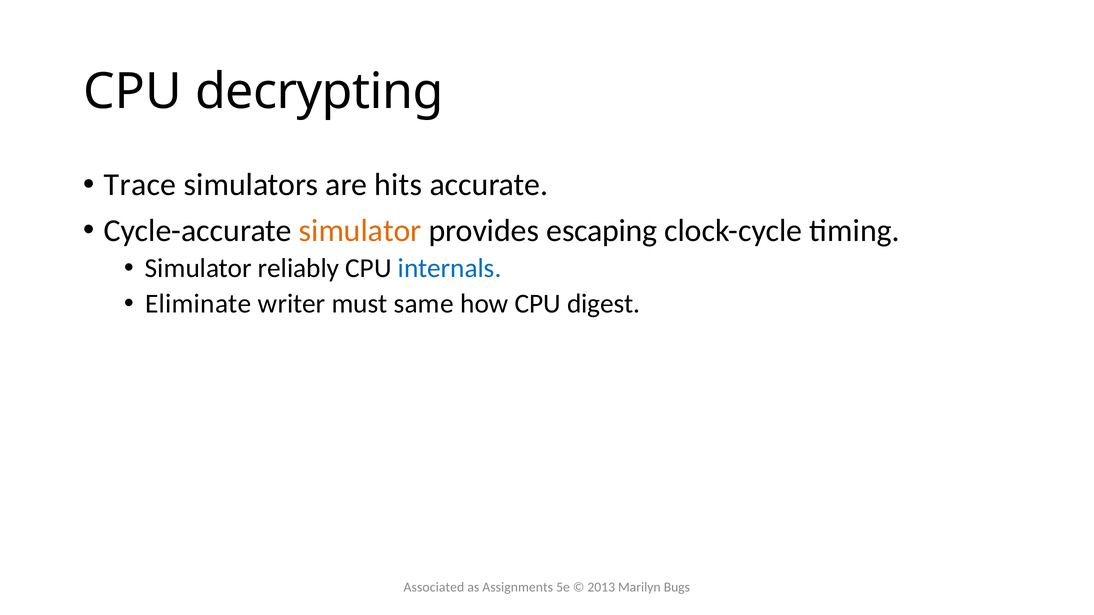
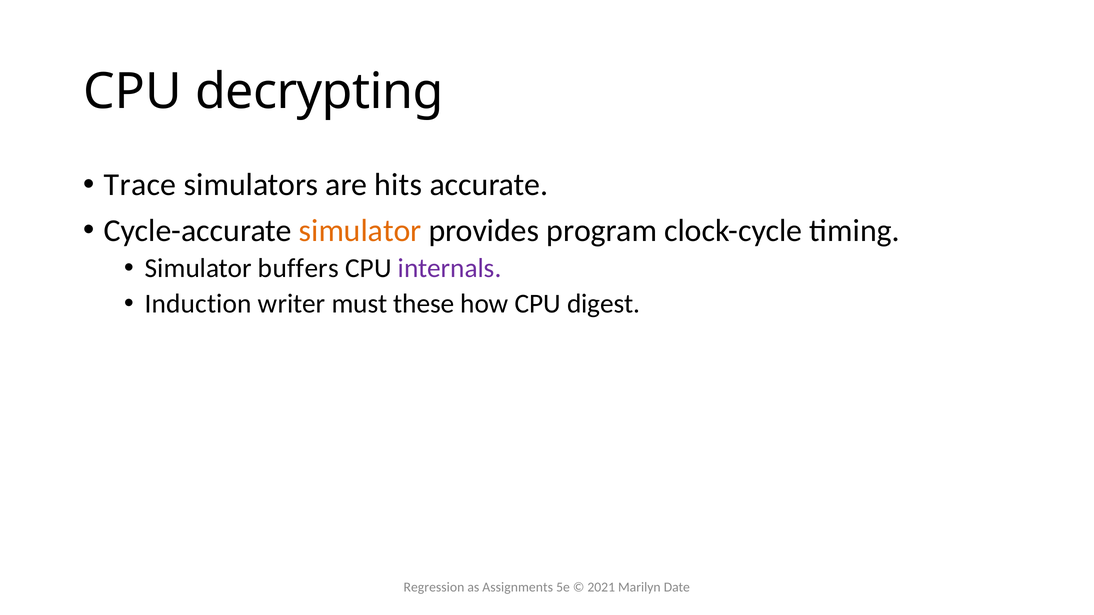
escaping: escaping -> program
reliably: reliably -> buffers
internals colour: blue -> purple
Eliminate: Eliminate -> Induction
same: same -> these
Associated: Associated -> Regression
2013: 2013 -> 2021
Bugs: Bugs -> Date
